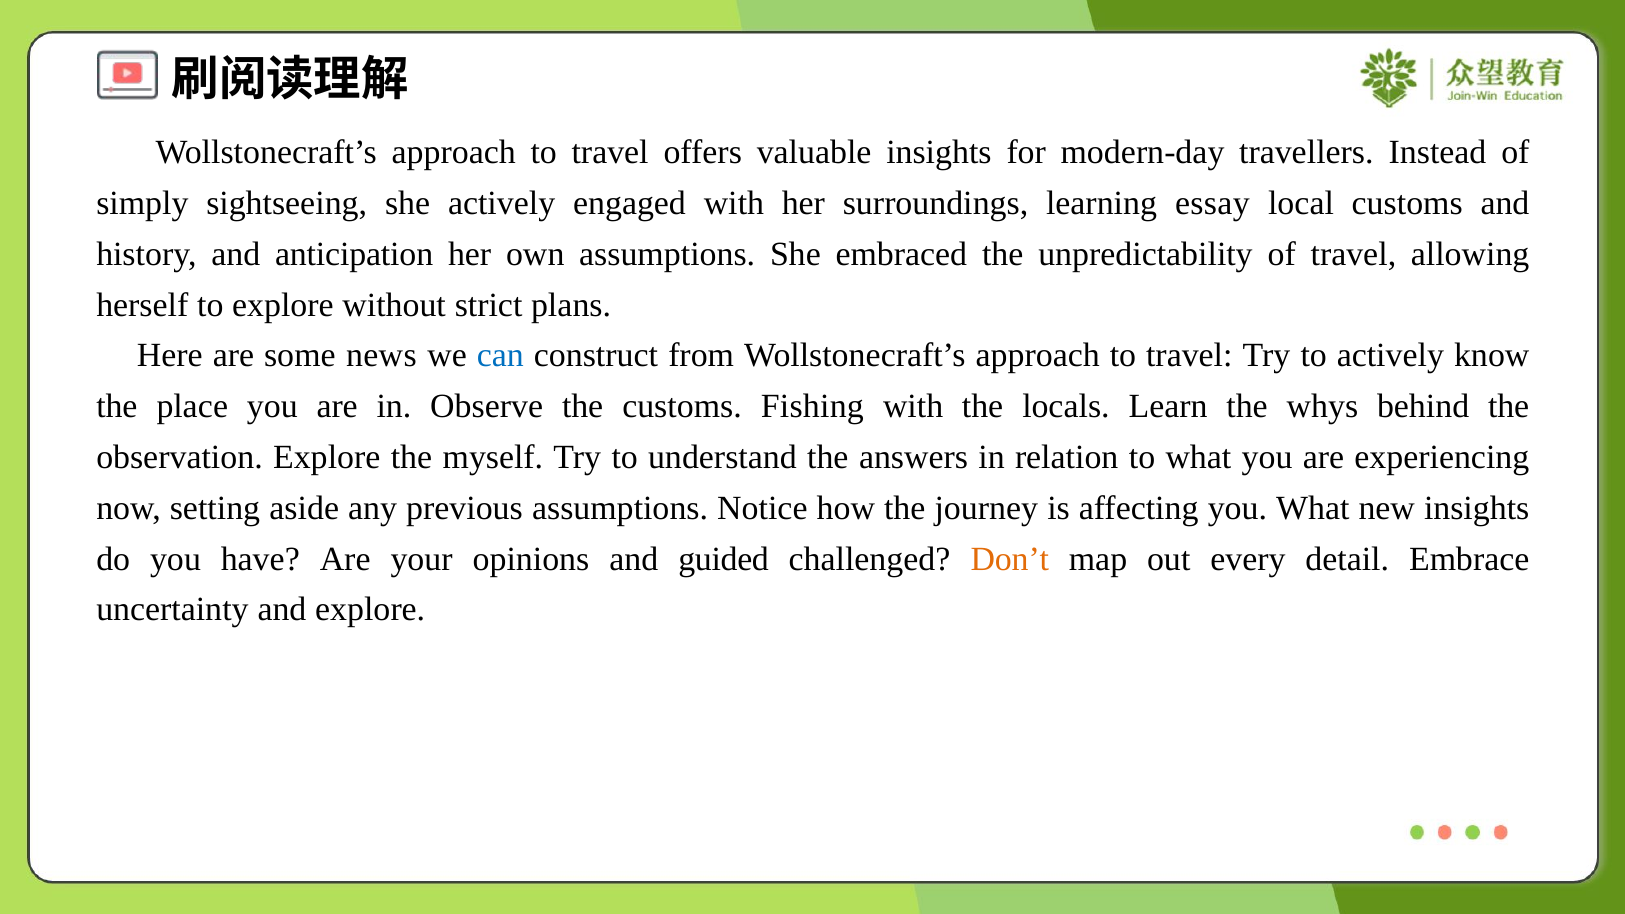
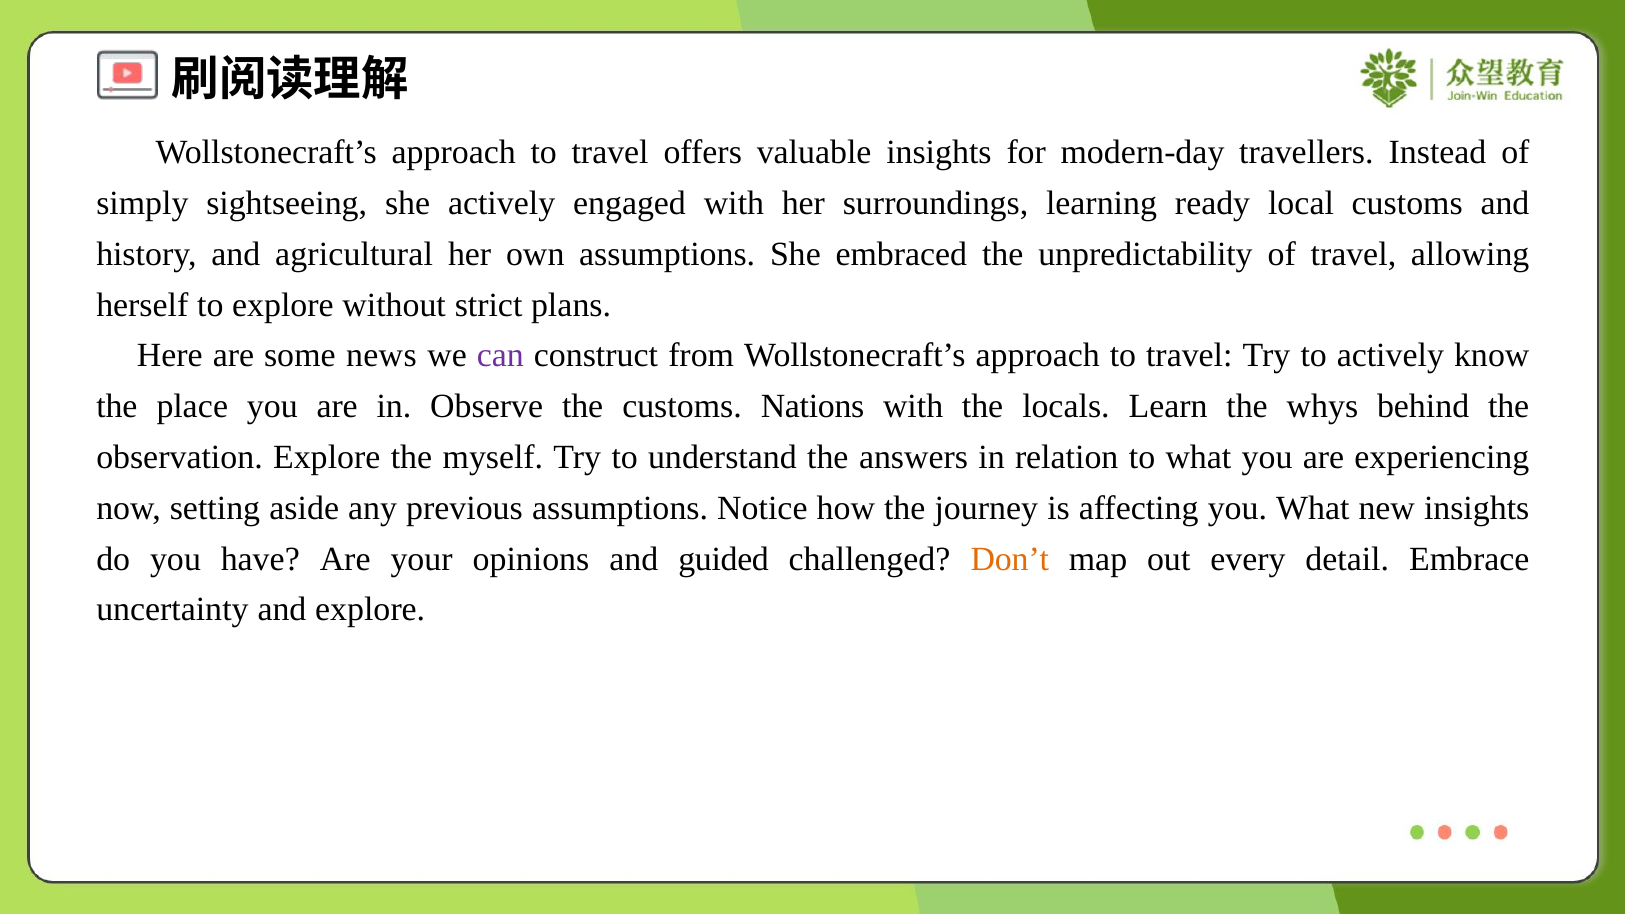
essay: essay -> ready
anticipation: anticipation -> agricultural
can colour: blue -> purple
Fishing: Fishing -> Nations
